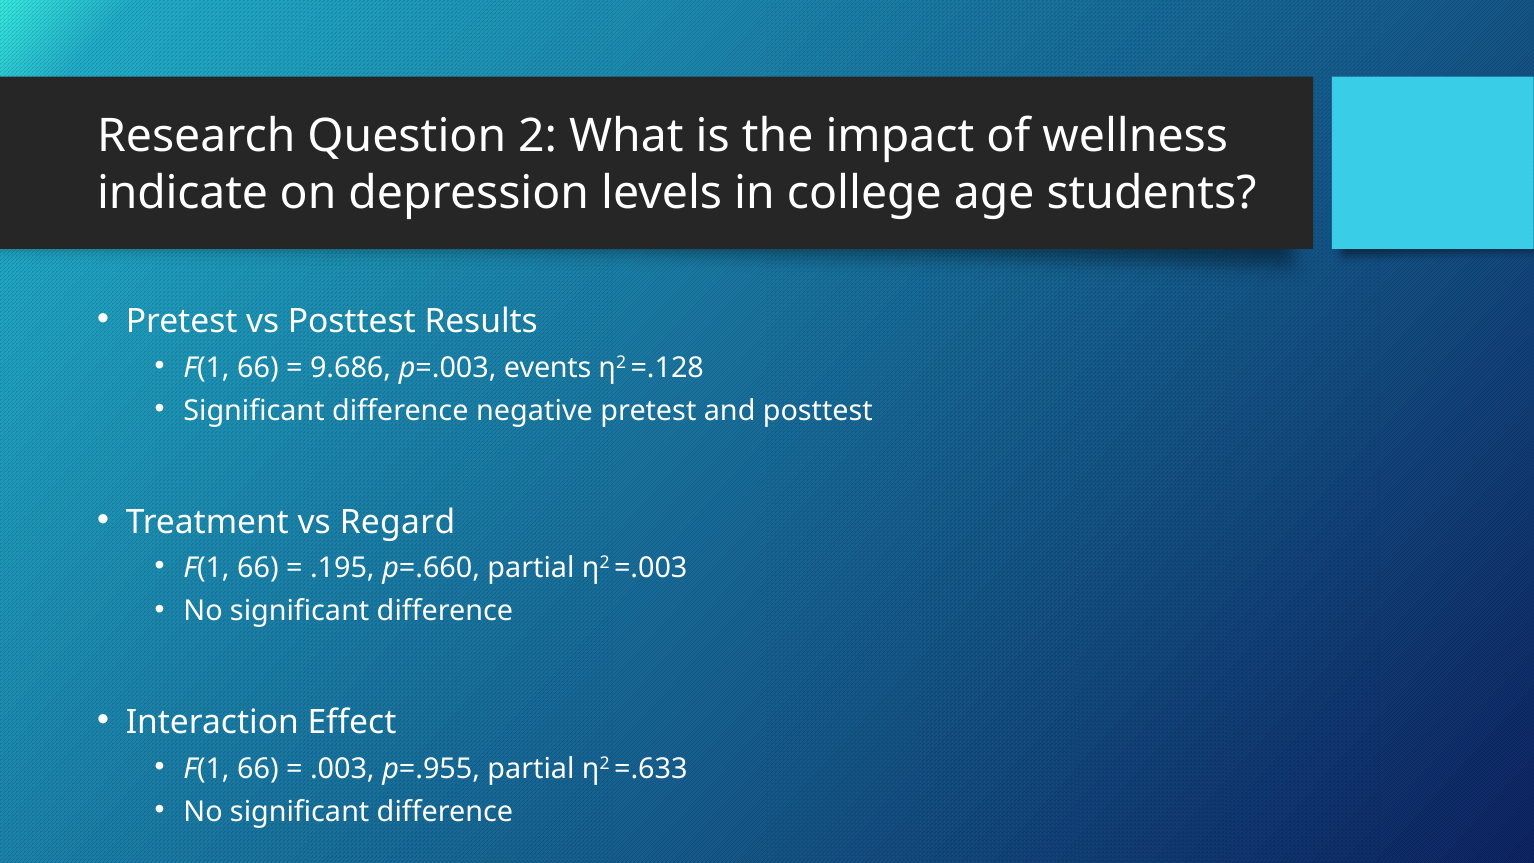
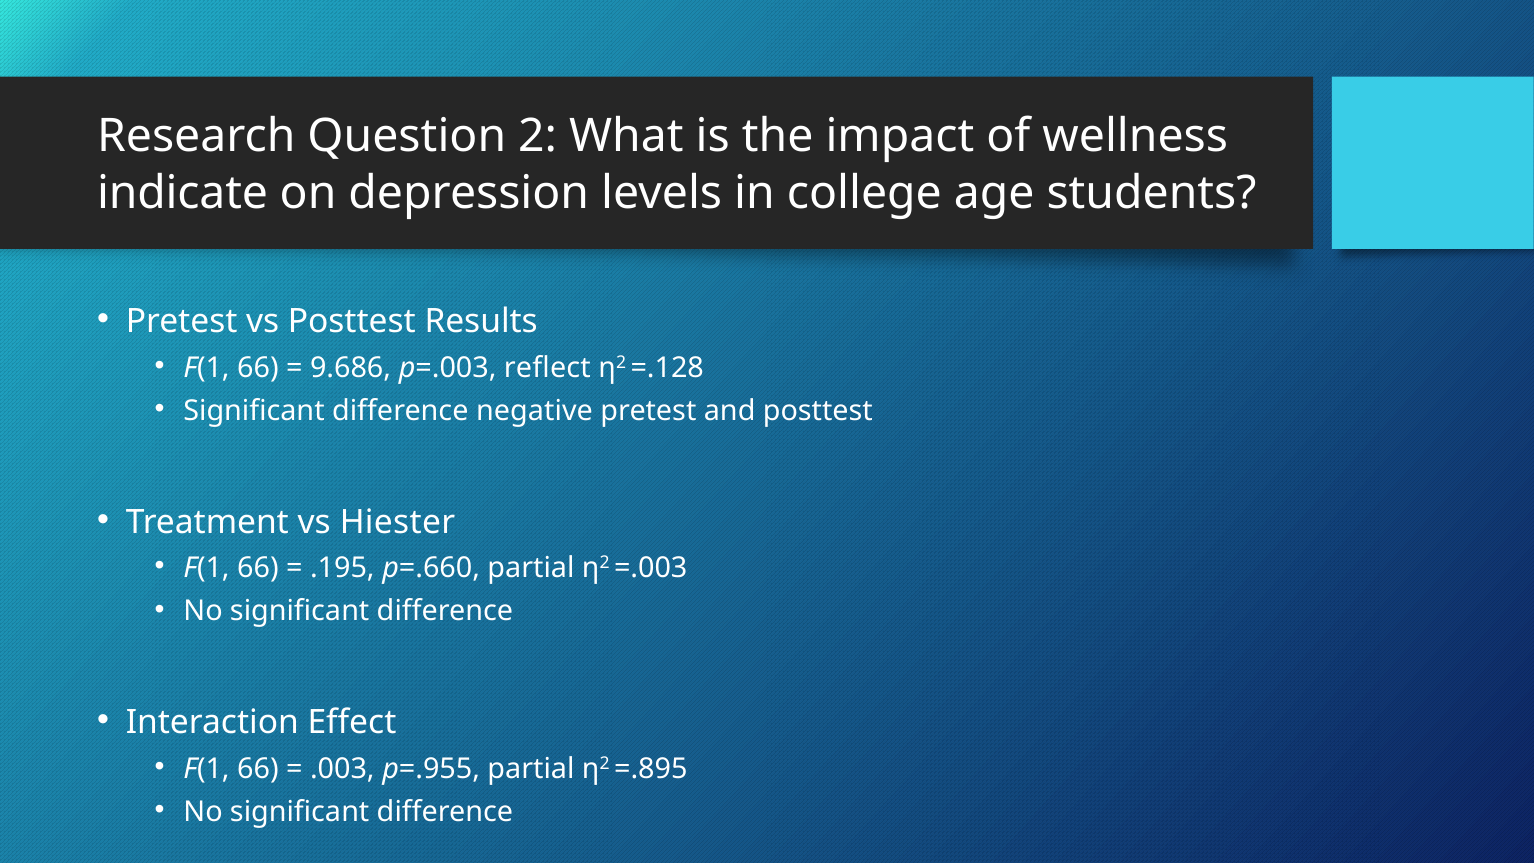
events: events -> reflect
Regard: Regard -> Hiester
=.633: =.633 -> =.895
